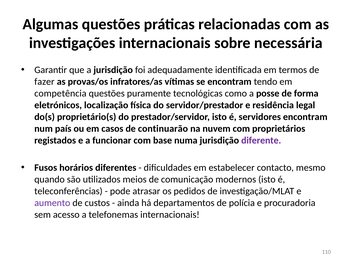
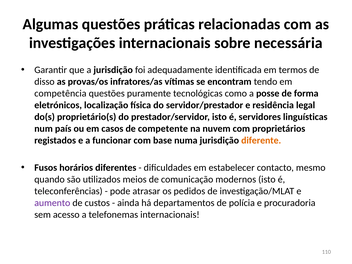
fazer: fazer -> disso
servidores encontram: encontram -> linguísticas
continuarão: continuarão -> competente
diferente colour: purple -> orange
